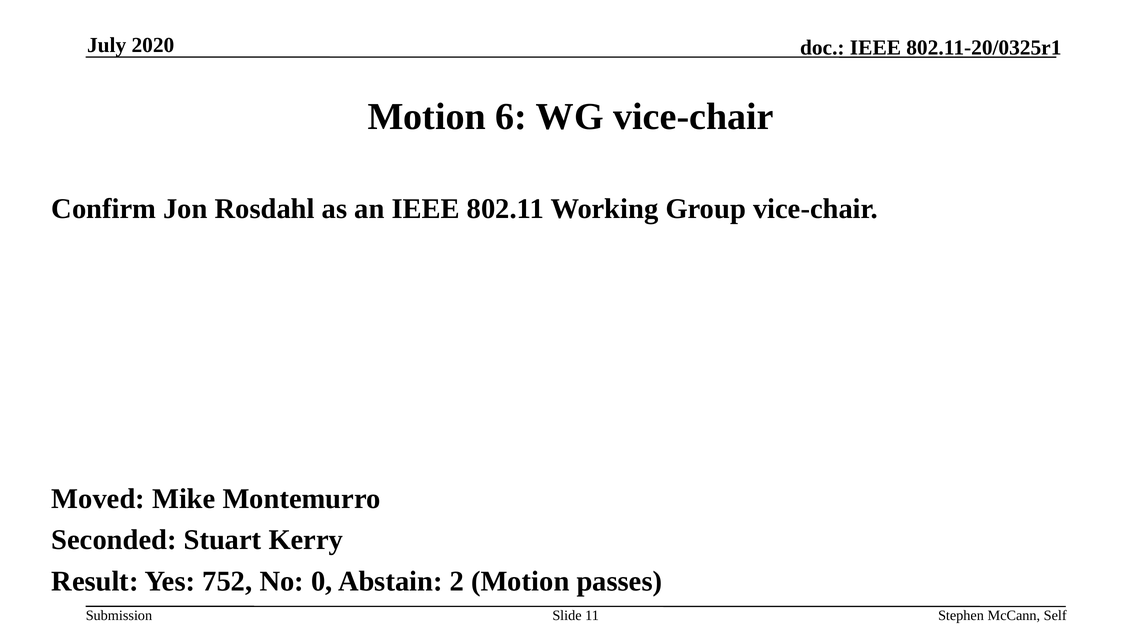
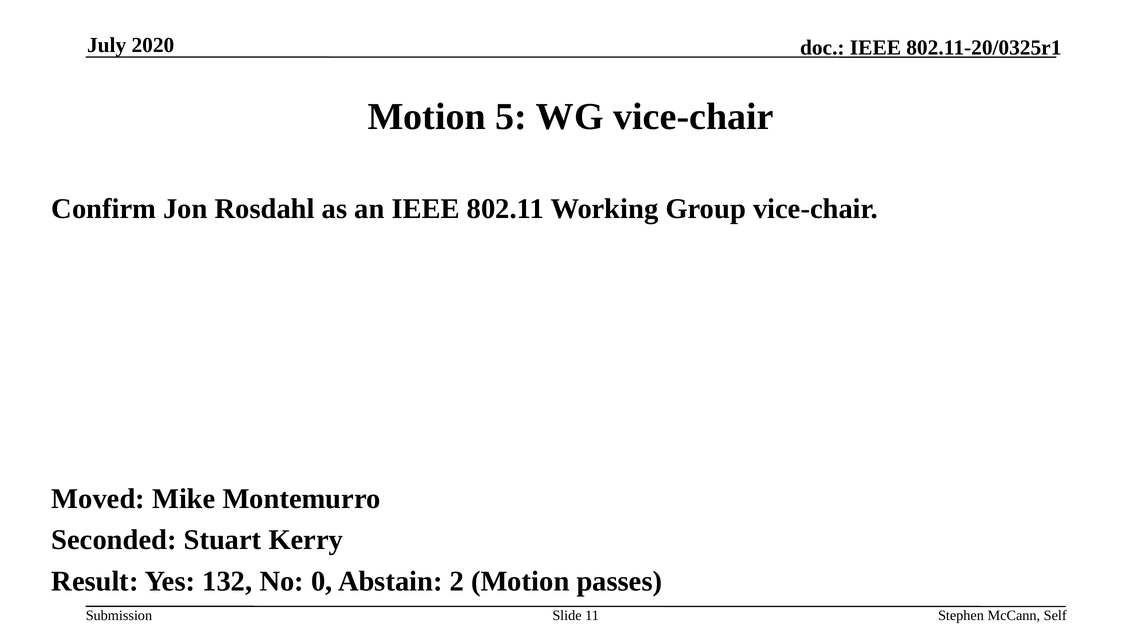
6: 6 -> 5
752: 752 -> 132
